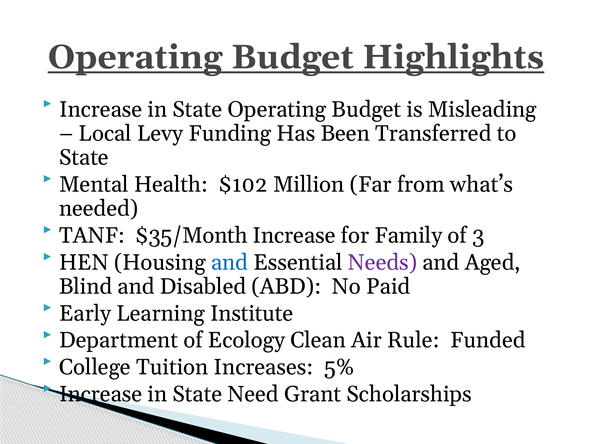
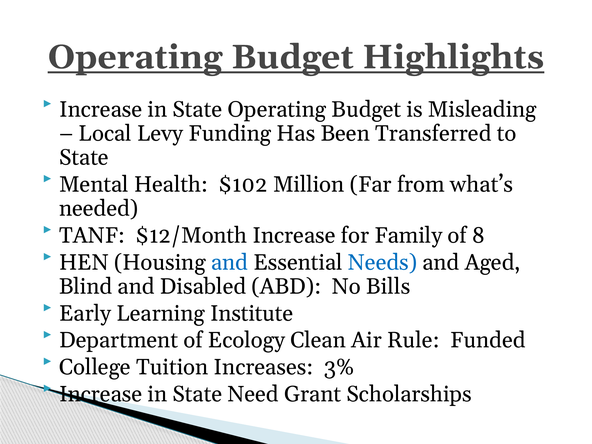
$35/Month: $35/Month -> $12/Month
3: 3 -> 8
Needs colour: purple -> blue
Paid: Paid -> Bills
5%: 5% -> 3%
